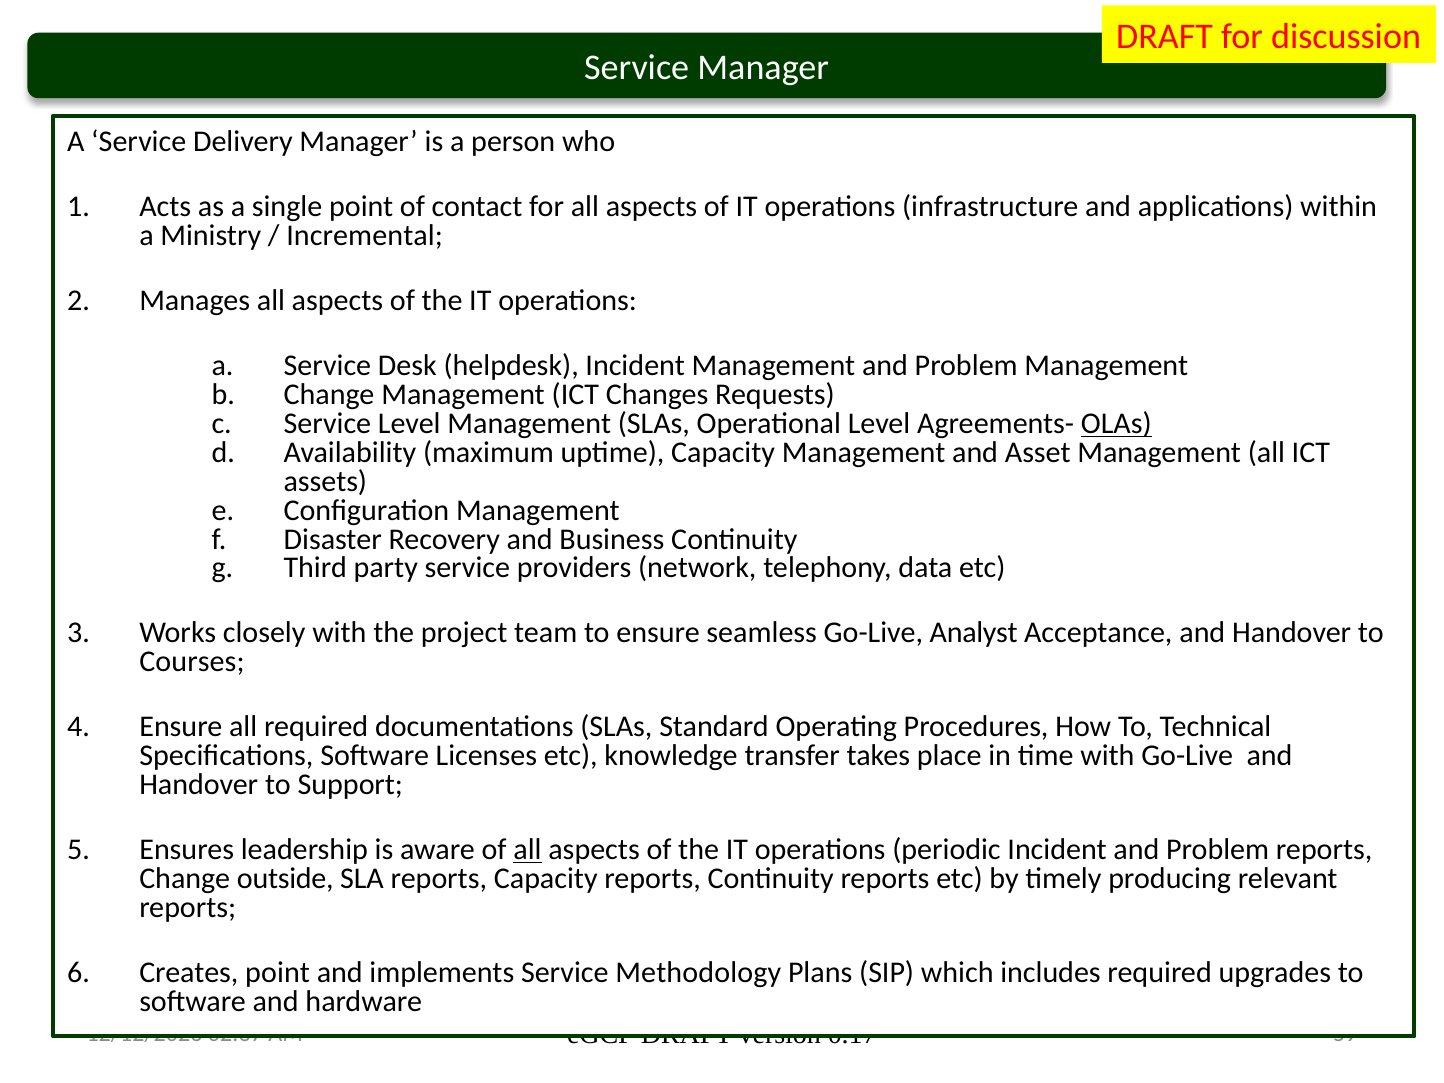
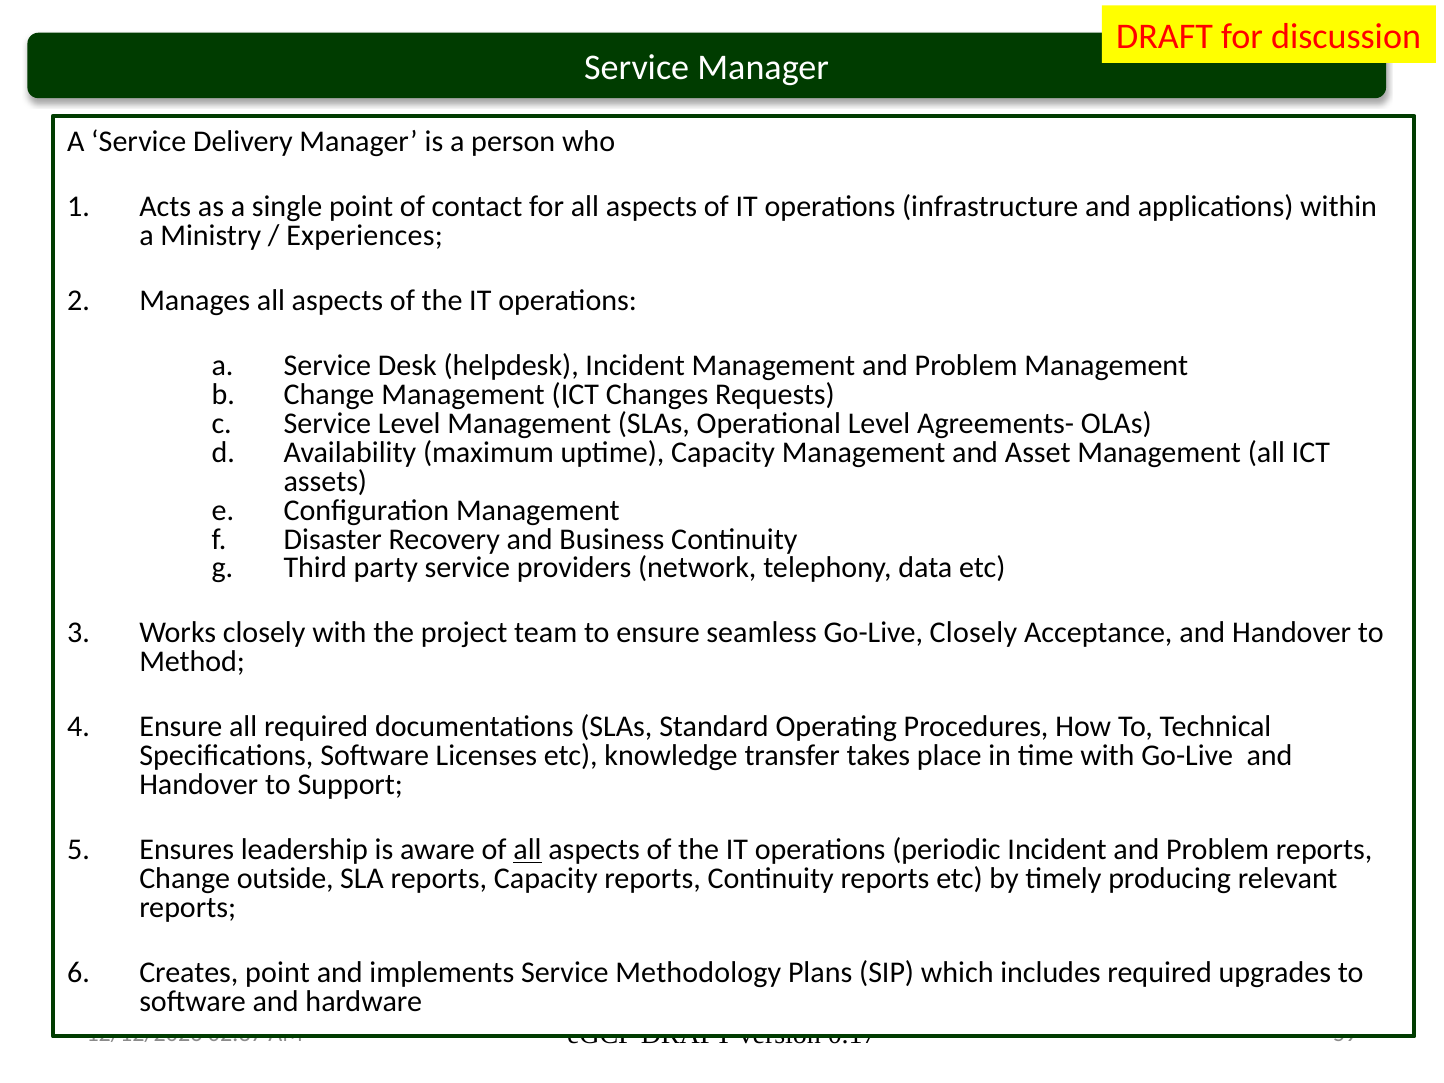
Incremental: Incremental -> Experiences
OLAs underline: present -> none
Go-Live Analyst: Analyst -> Closely
Courses: Courses -> Method
